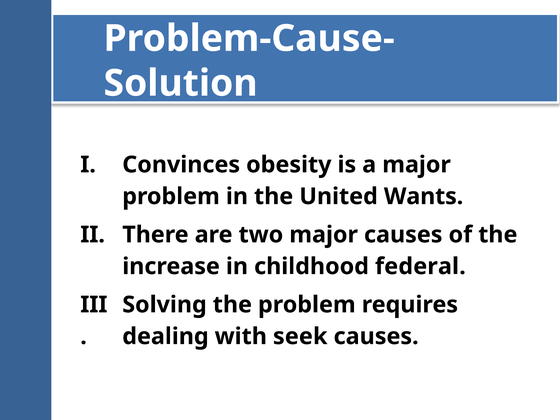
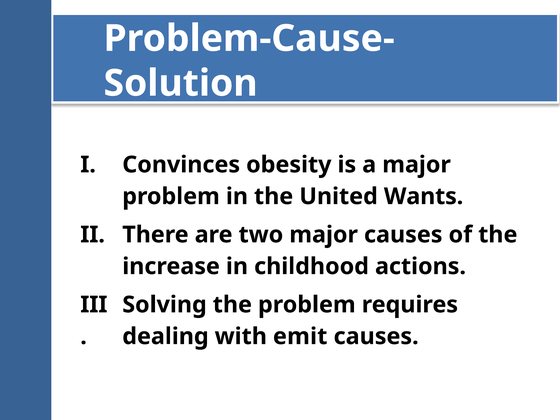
federal: federal -> actions
seek: seek -> emit
